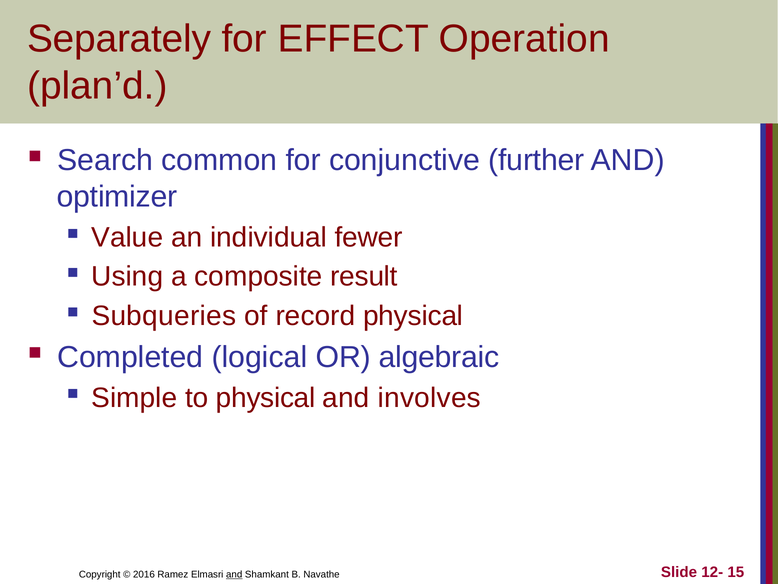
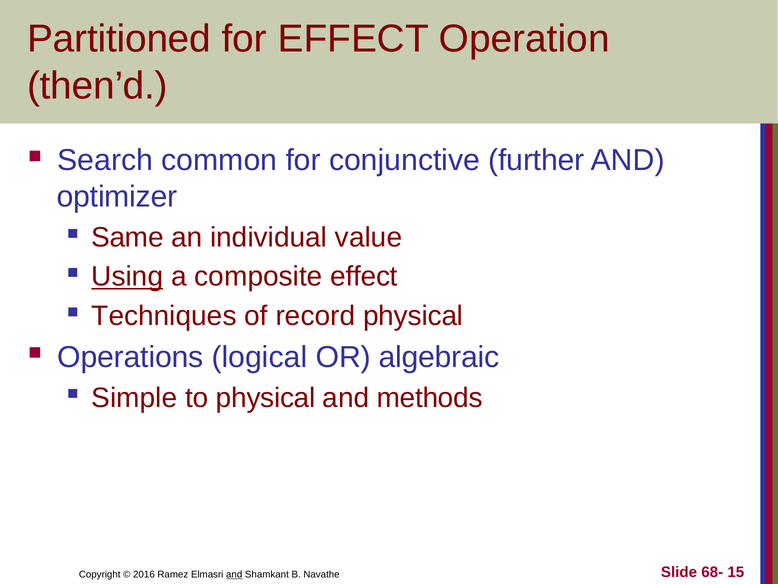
Separately: Separately -> Partitioned
plan’d: plan’d -> then’d
Value: Value -> Same
fewer: fewer -> value
Using underline: none -> present
composite result: result -> effect
Subqueries: Subqueries -> Techniques
Completed: Completed -> Operations
involves: involves -> methods
12-: 12- -> 68-
